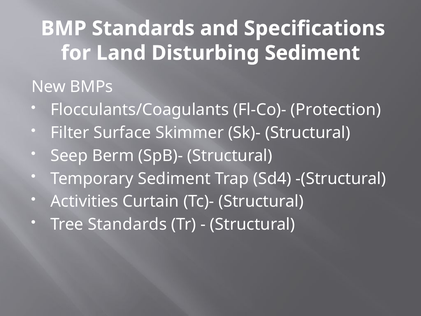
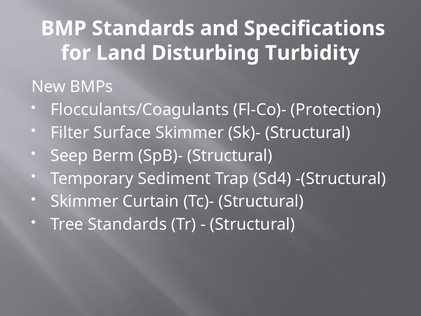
Disturbing Sediment: Sediment -> Turbidity
Activities at (84, 201): Activities -> Skimmer
